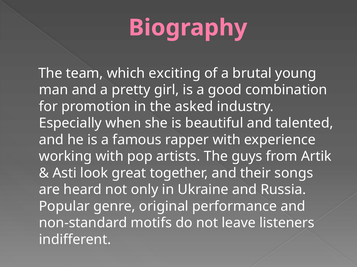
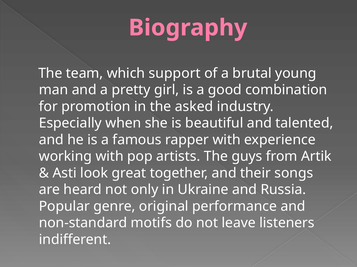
exciting: exciting -> support
